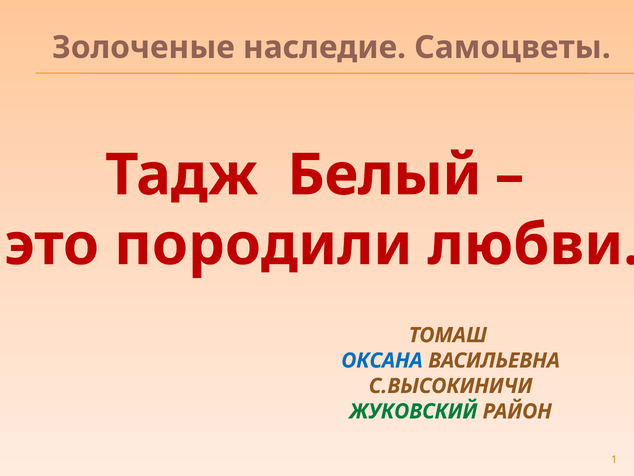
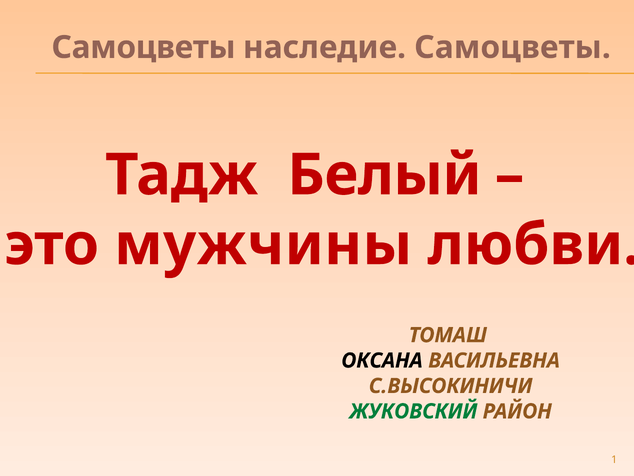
Золоченые at (143, 47): Золоченые -> Самоцветы
породили: породили -> мужчины
ОКСАНА colour: blue -> black
